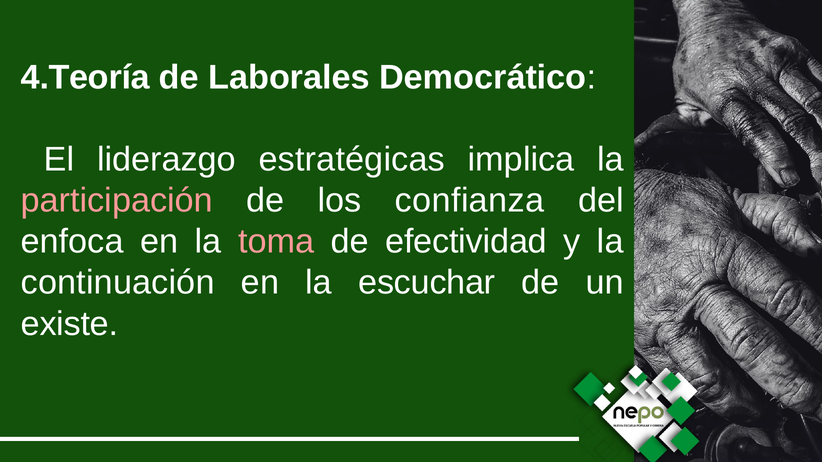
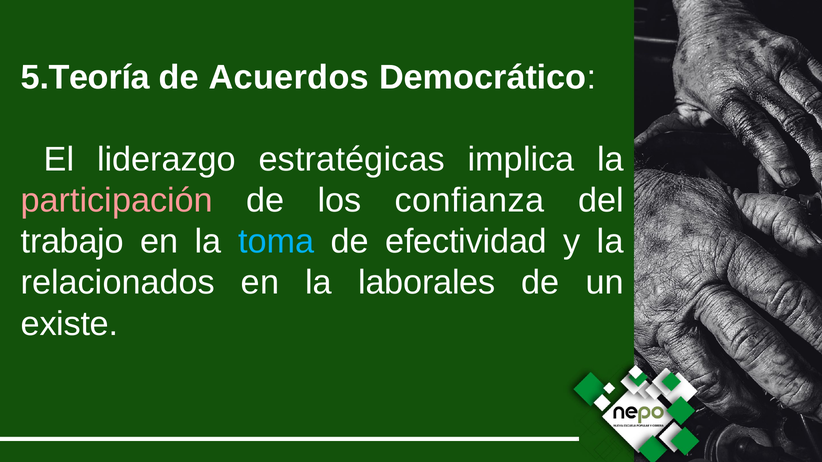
4.Teoría: 4.Teoría -> 5.Teoría
Laborales: Laborales -> Acuerdos
enfoca: enfoca -> trabajo
toma colour: pink -> light blue
continuación: continuación -> relacionados
escuchar: escuchar -> laborales
